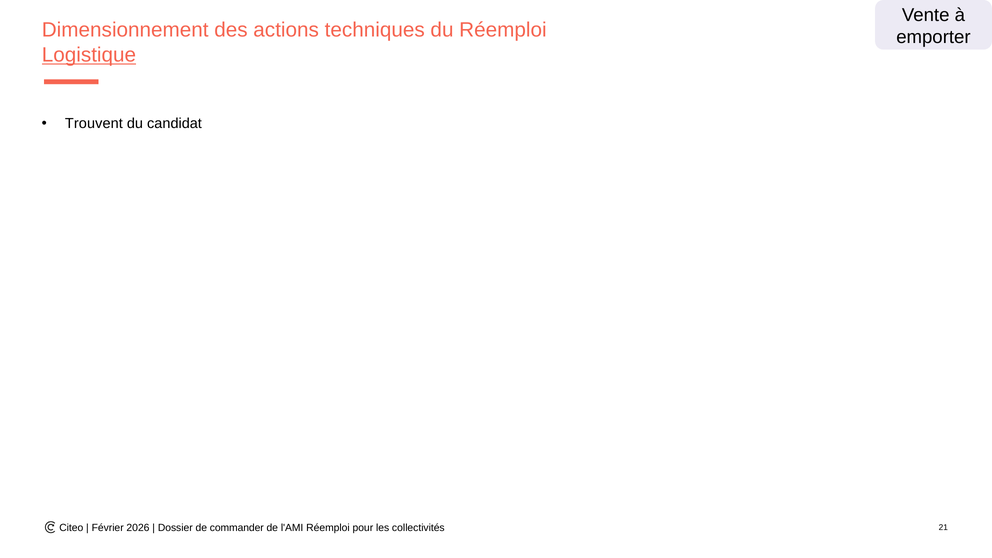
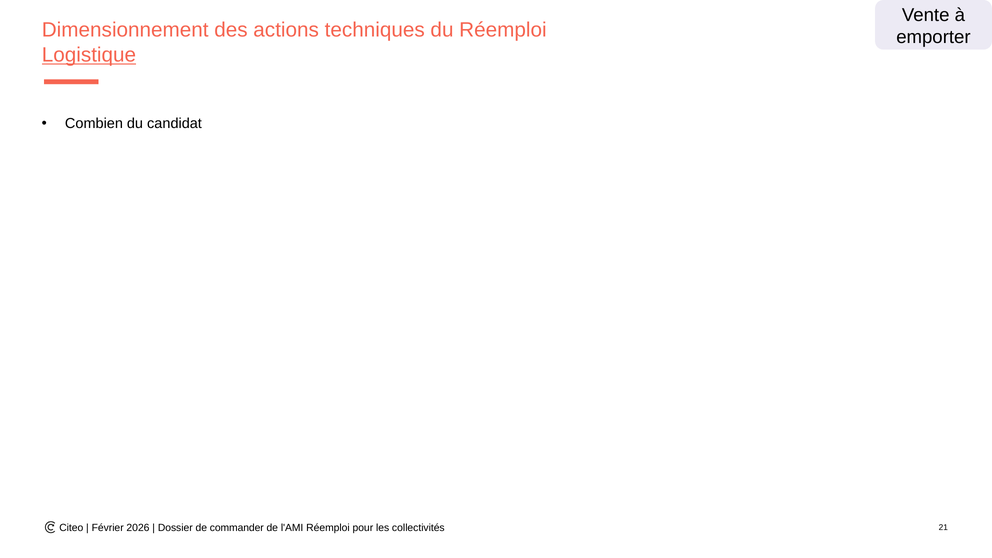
Trouvent: Trouvent -> Combien
